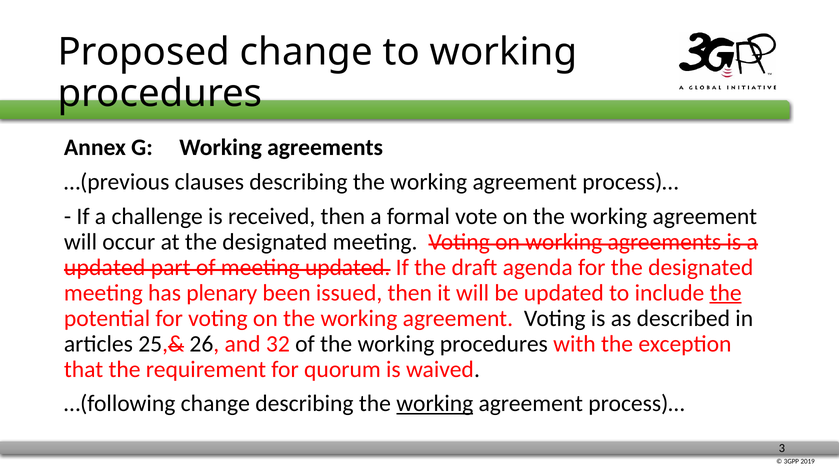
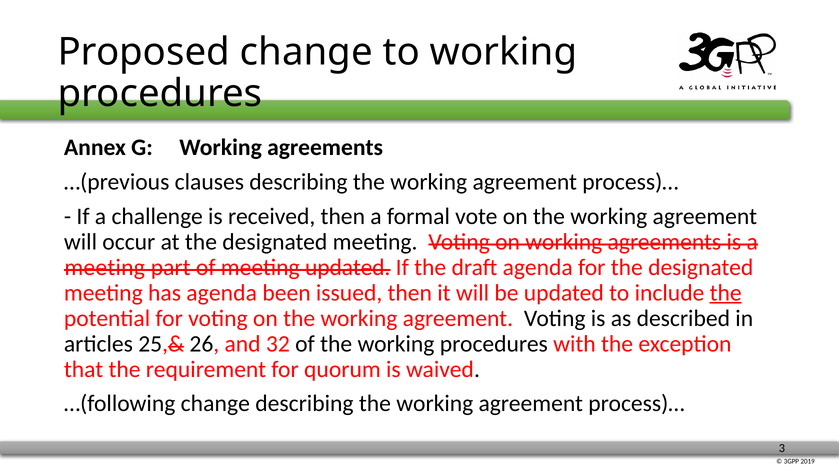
updated at (105, 267): updated -> meeting
has plenary: plenary -> agenda
working at (435, 404) underline: present -> none
